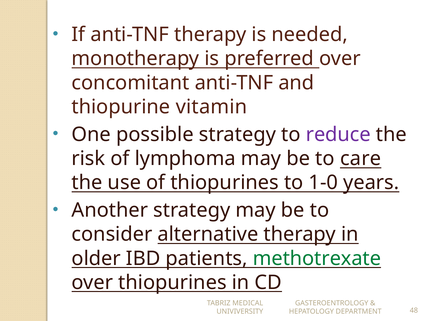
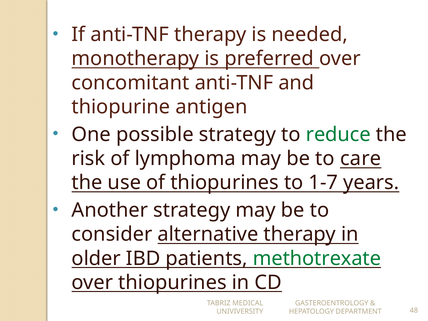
vitamin: vitamin -> antigen
reduce colour: purple -> green
1-0: 1-0 -> 1-7
